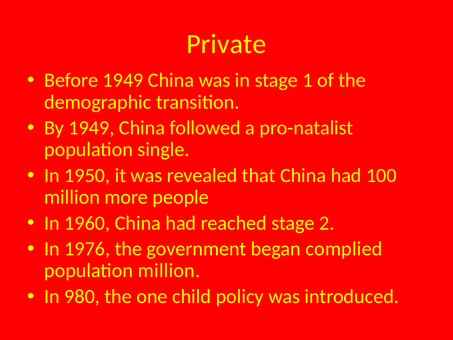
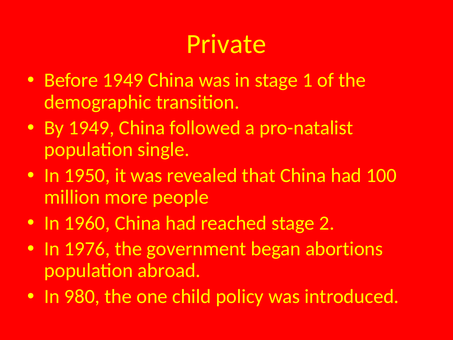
complied: complied -> abortions
population million: million -> abroad
